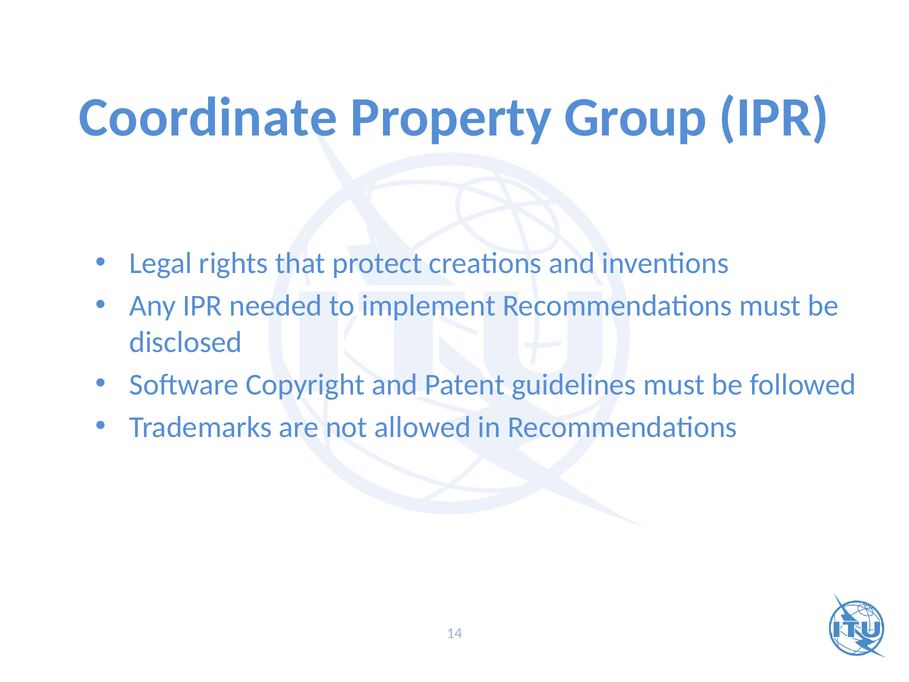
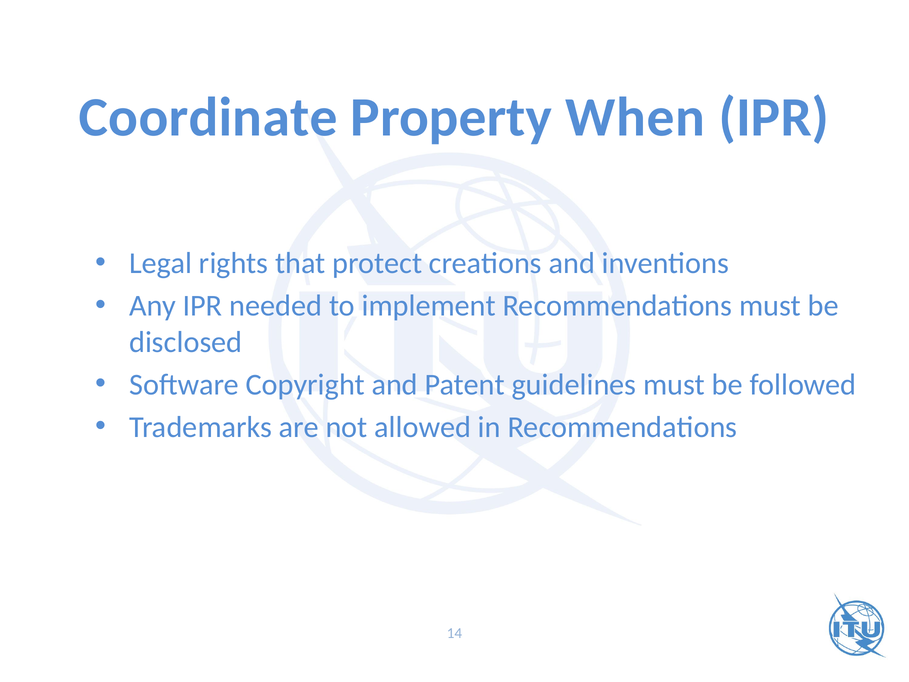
Group: Group -> When
